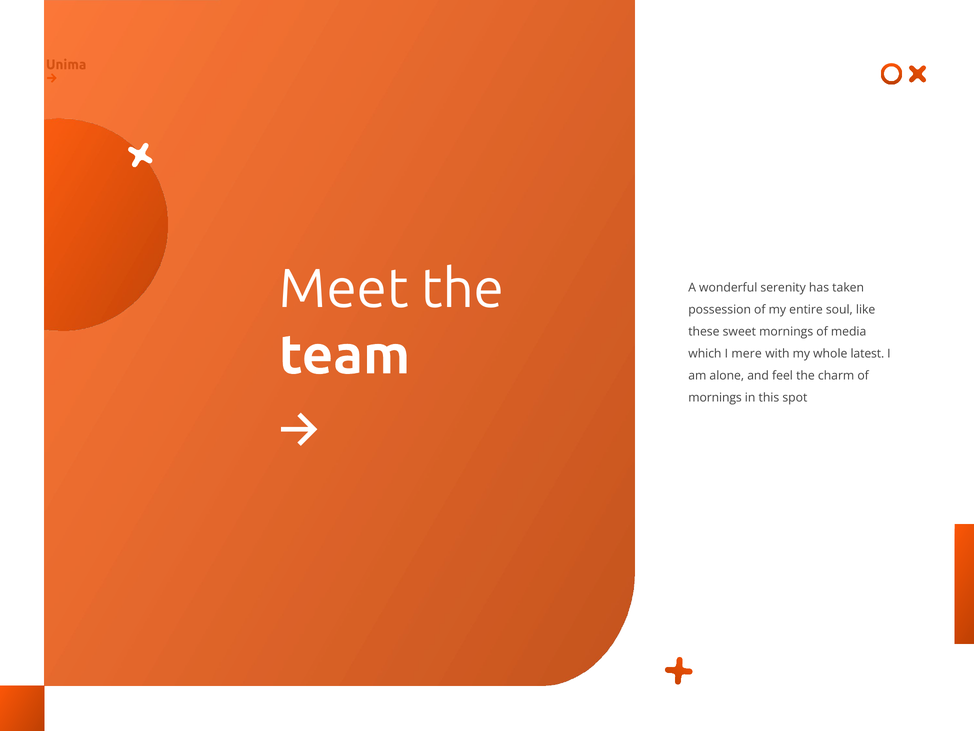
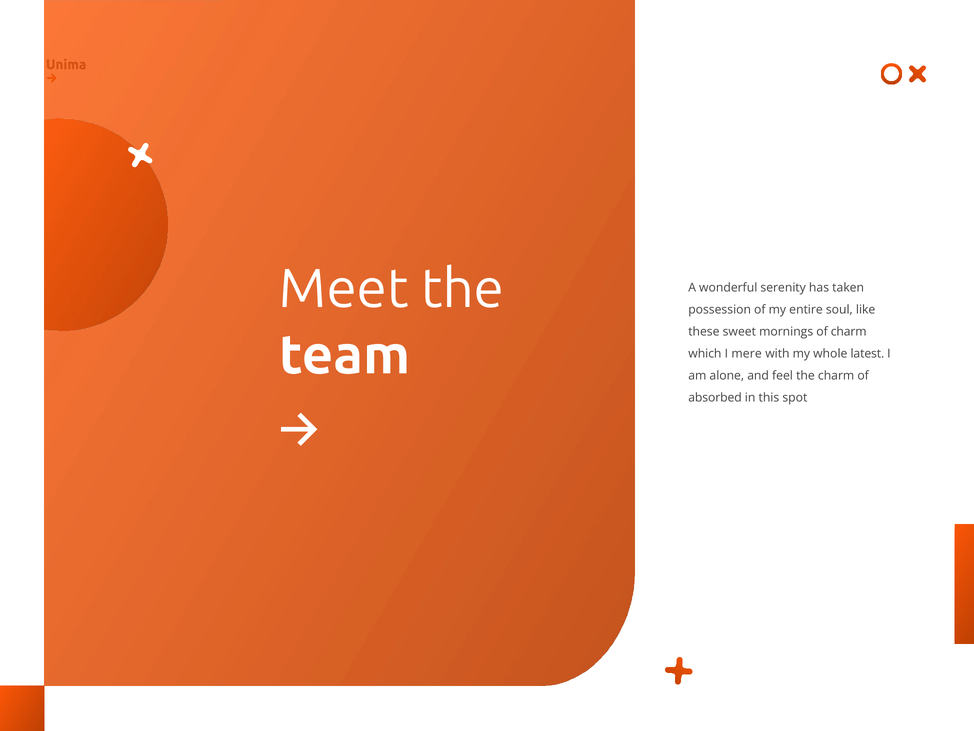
of media: media -> charm
mornings at (715, 398): mornings -> absorbed
